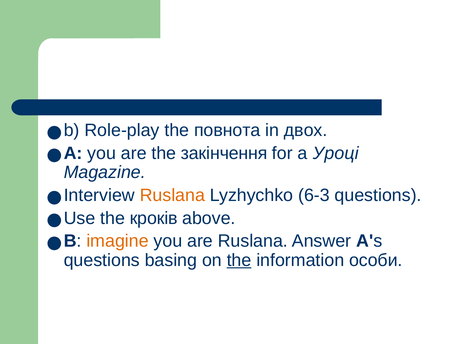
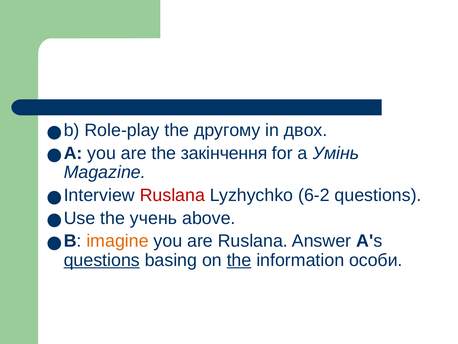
повнота: повнота -> другому
Уроці: Уроці -> Умінь
Ruslana at (172, 195) colour: orange -> red
6-3: 6-3 -> 6-2
кроків: кроків -> учень
questions at (102, 260) underline: none -> present
